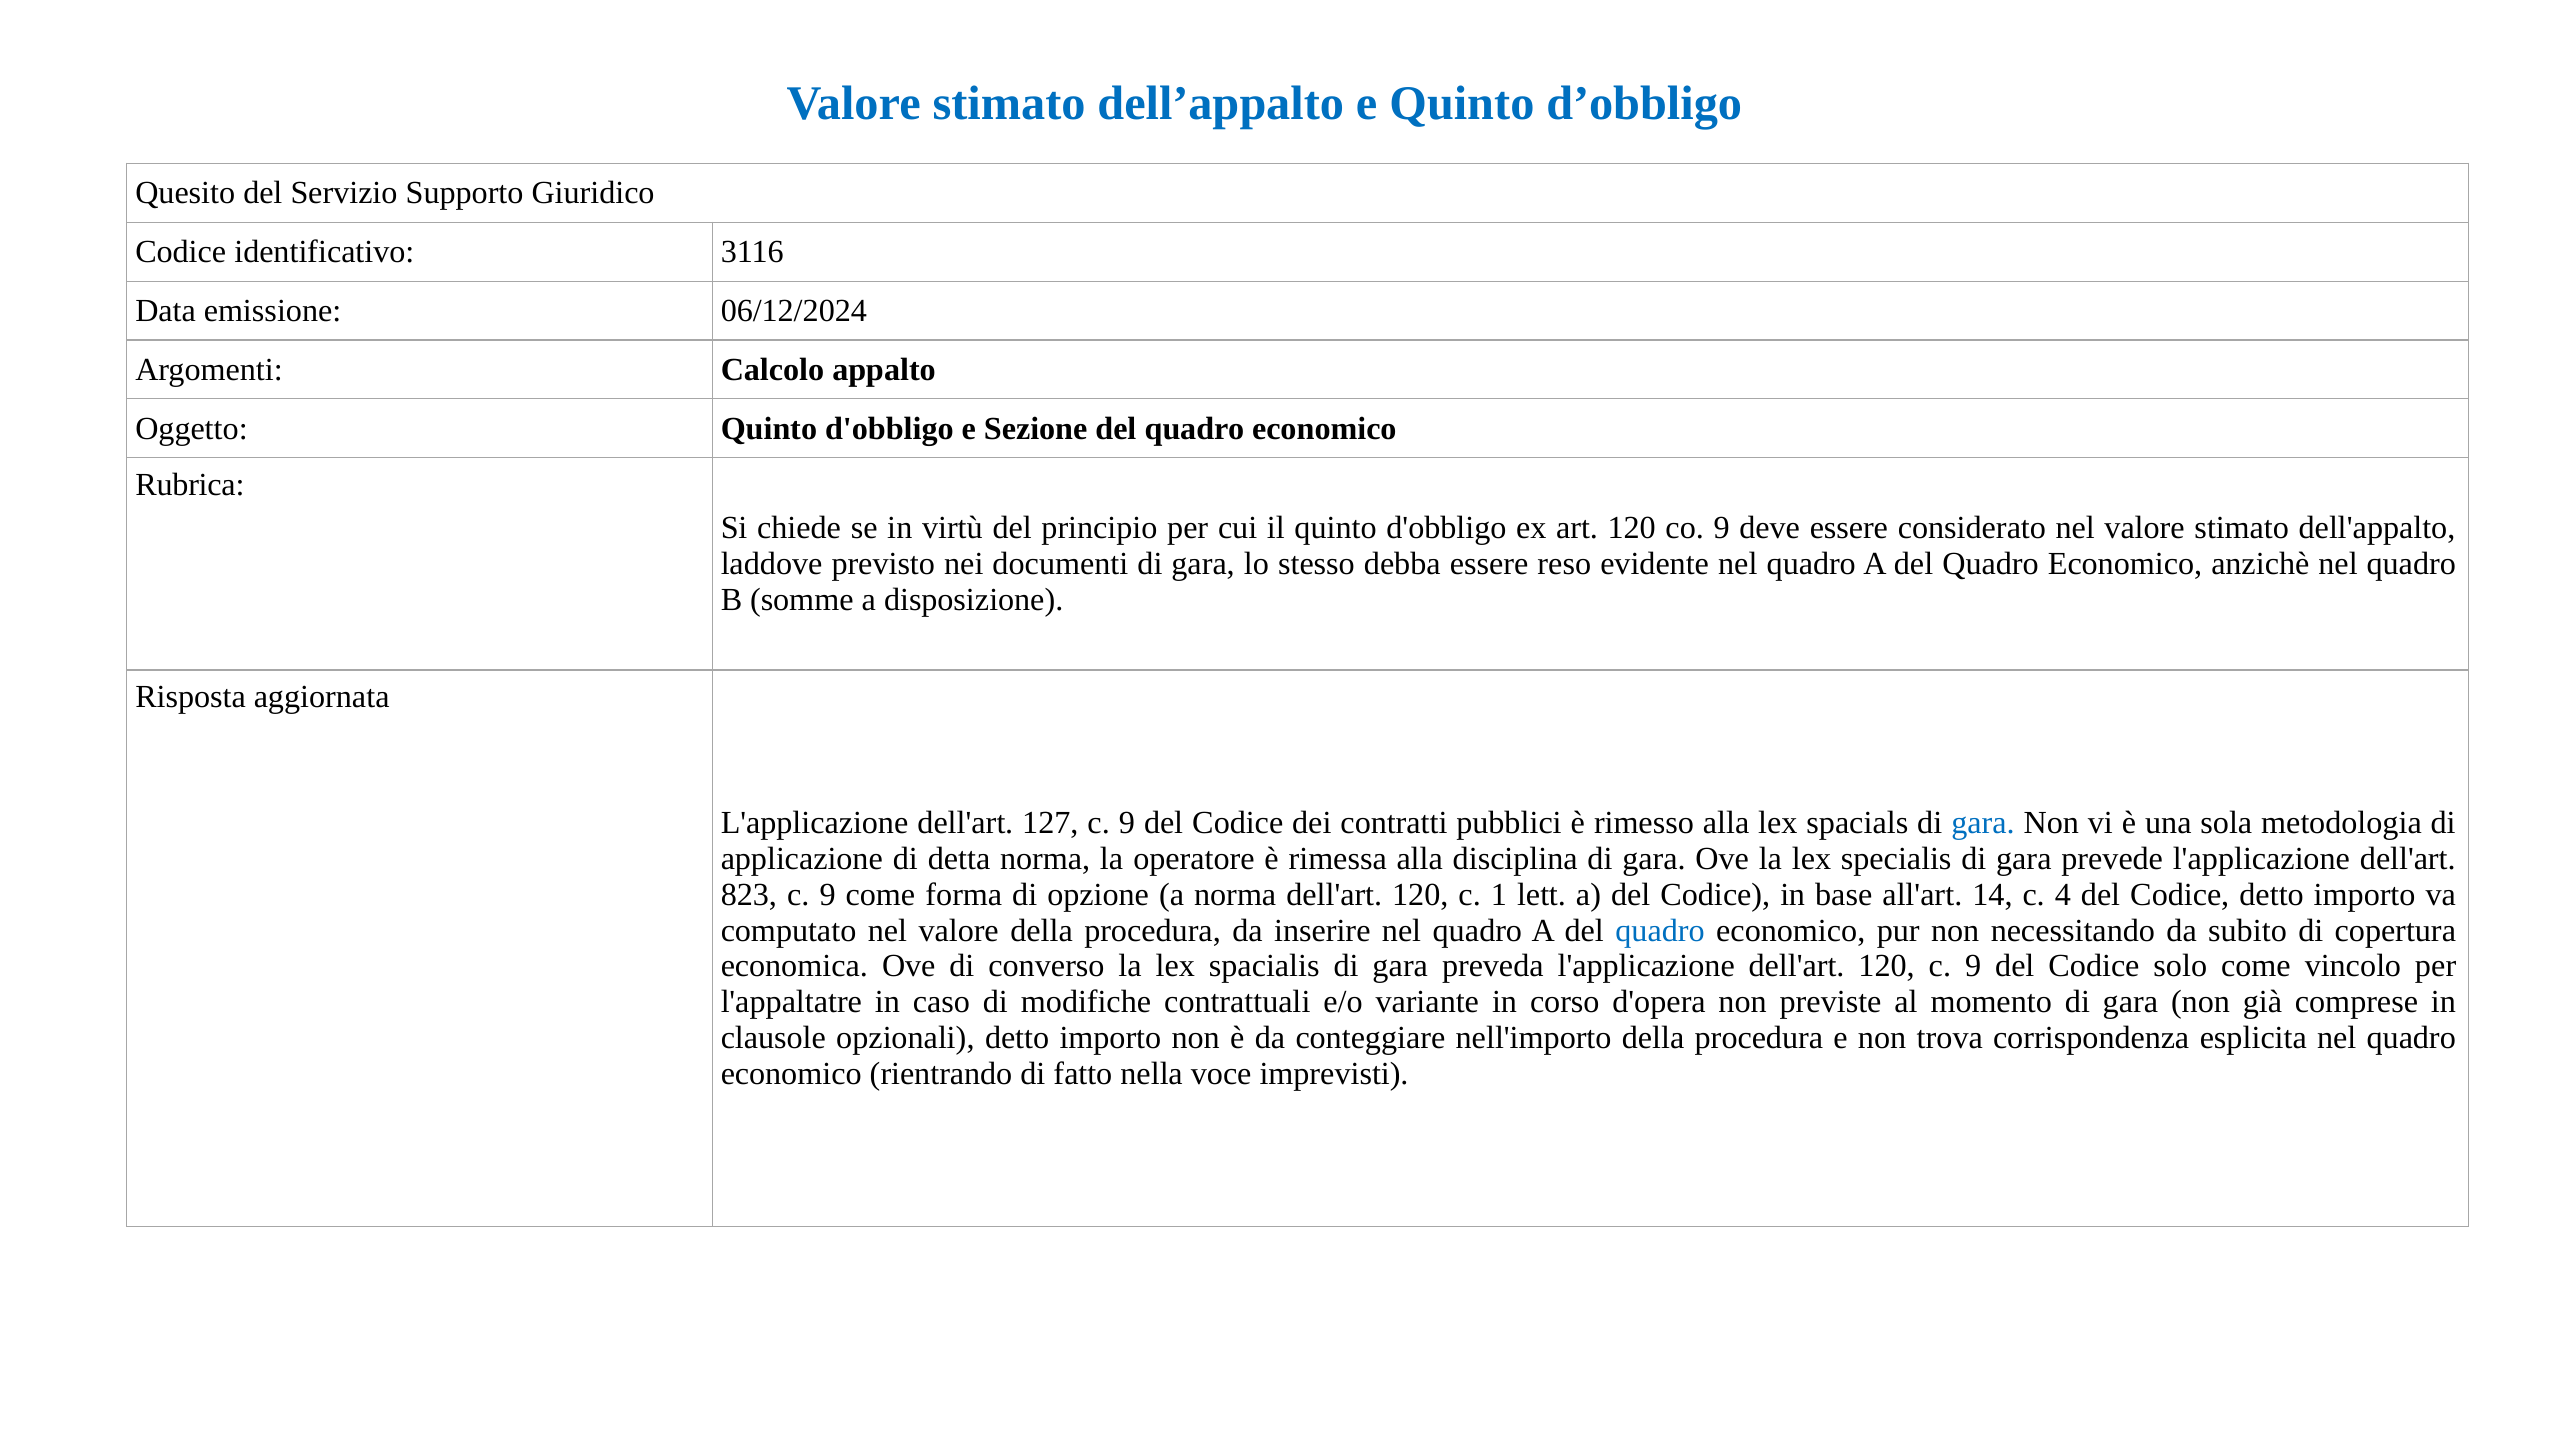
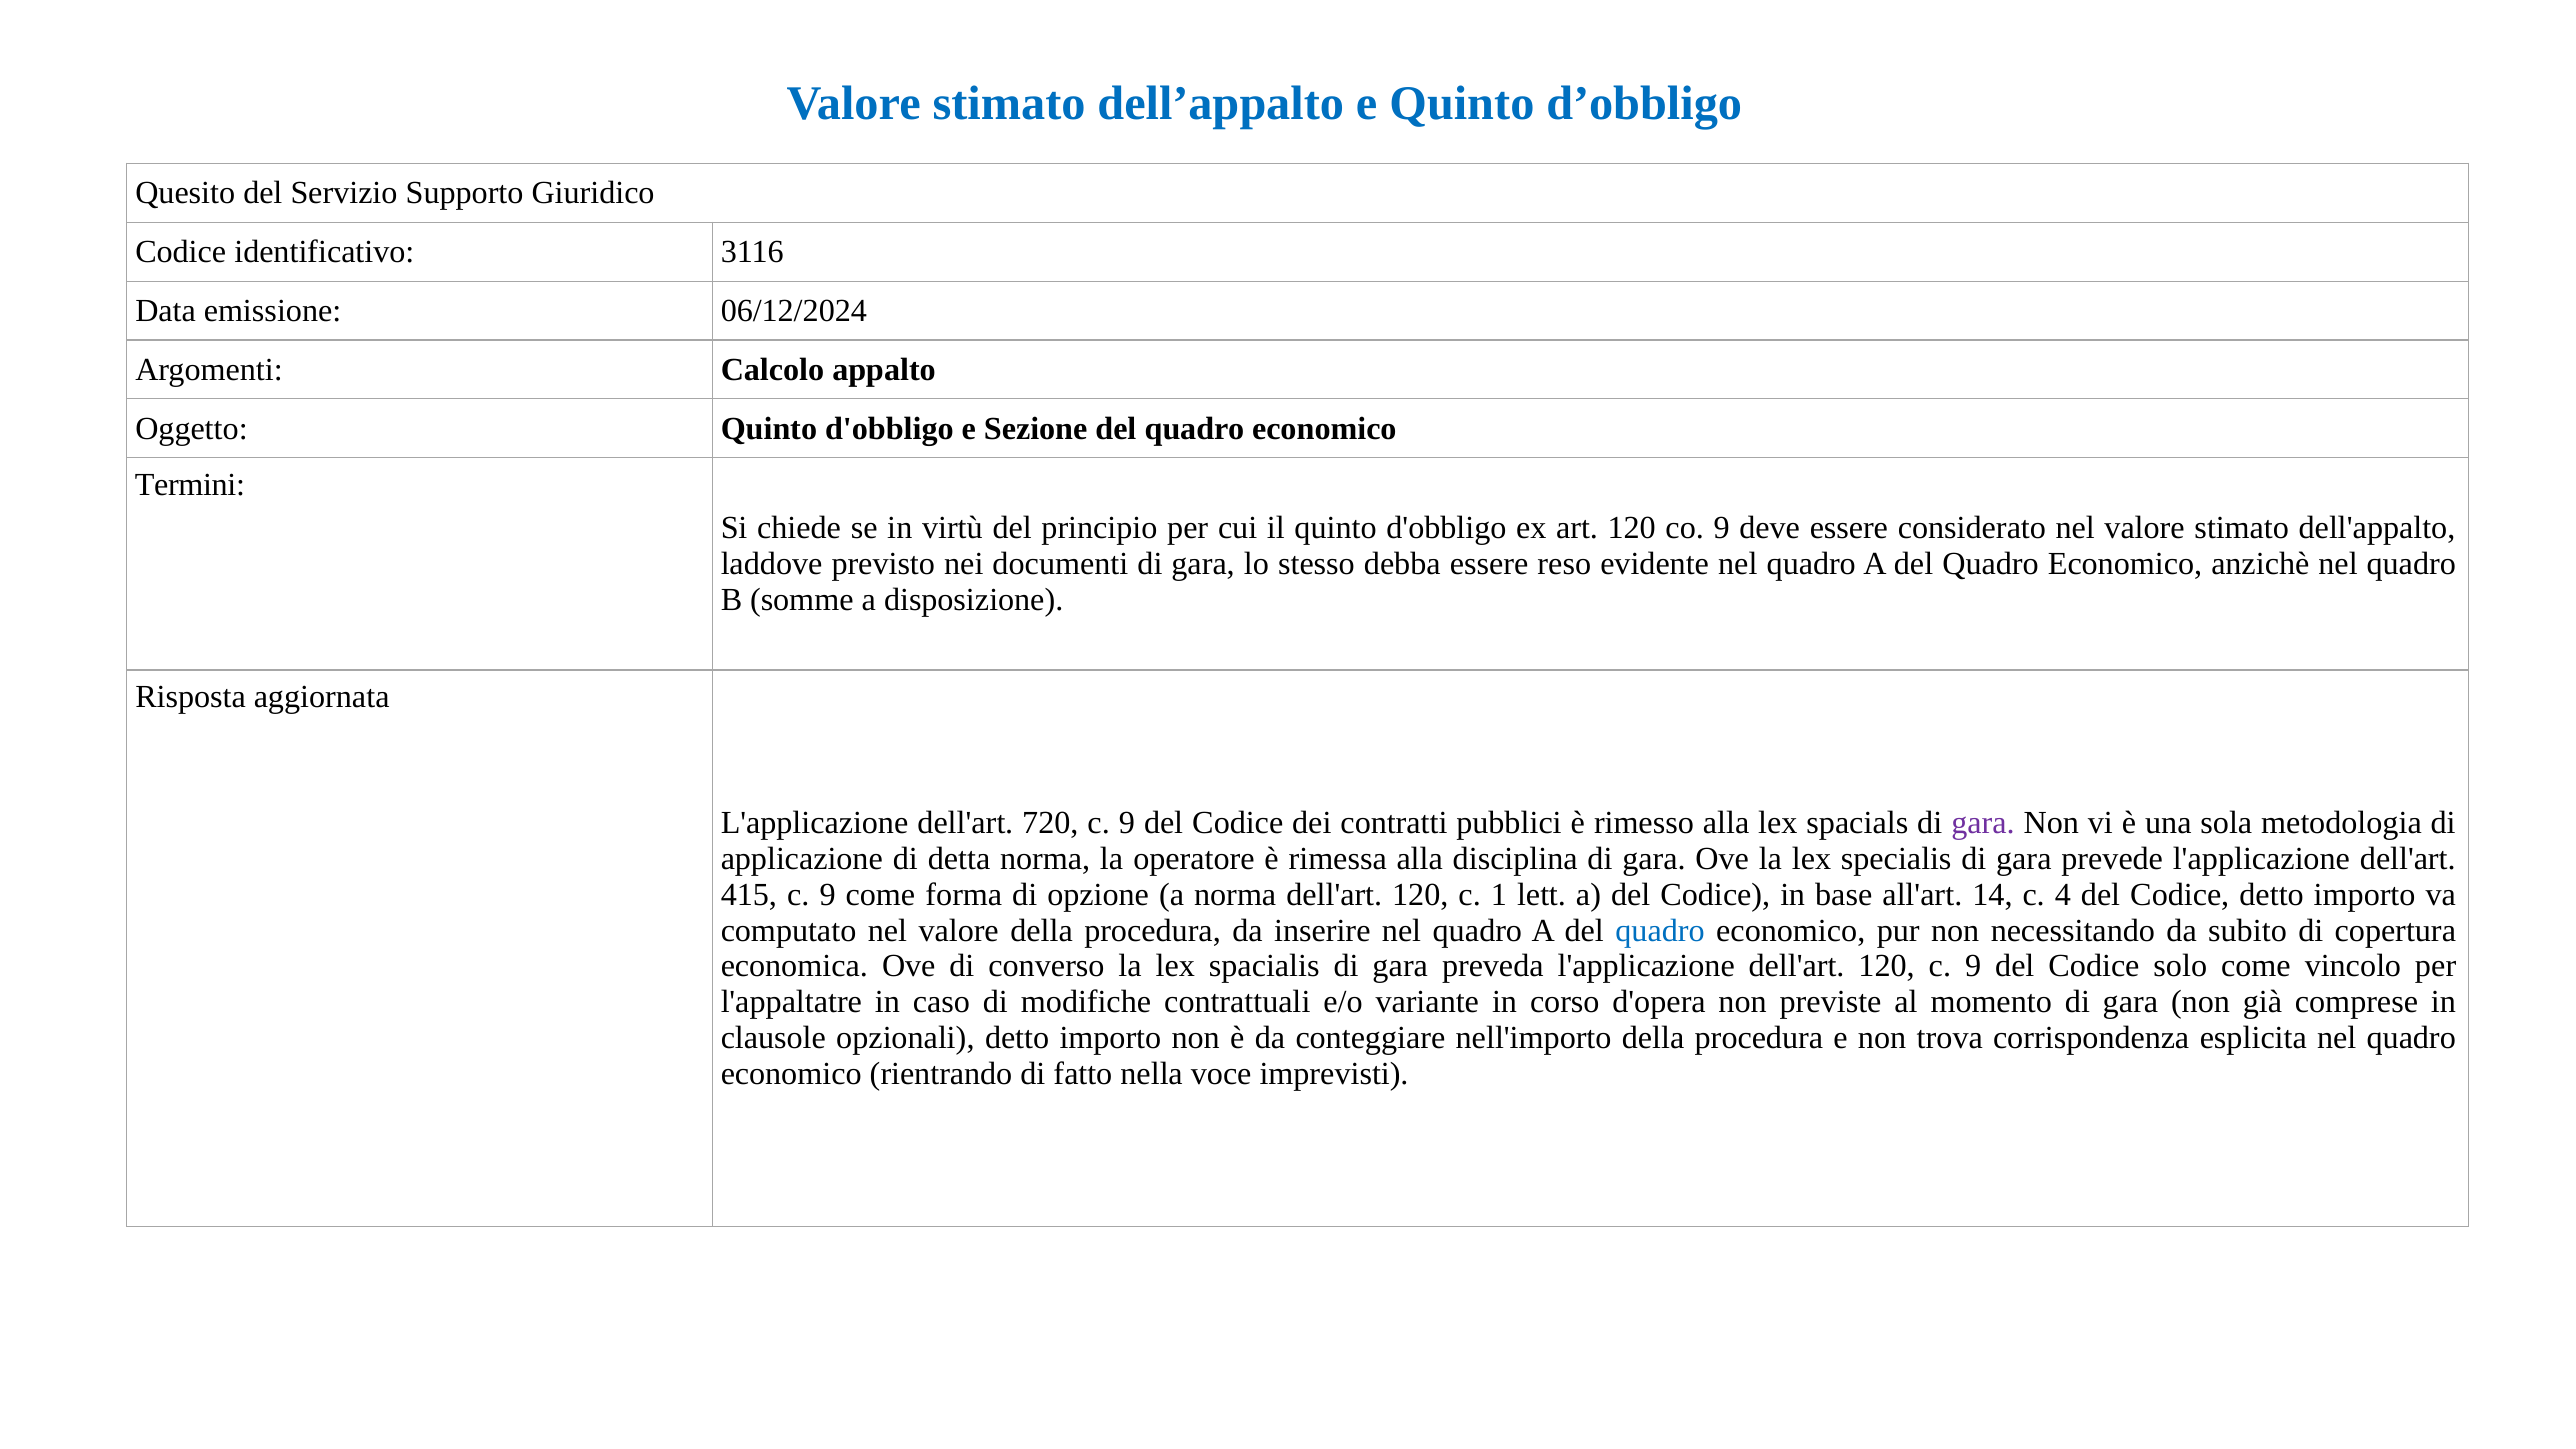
Rubrica: Rubrica -> Termini
127: 127 -> 720
gara at (1983, 823) colour: blue -> purple
823: 823 -> 415
